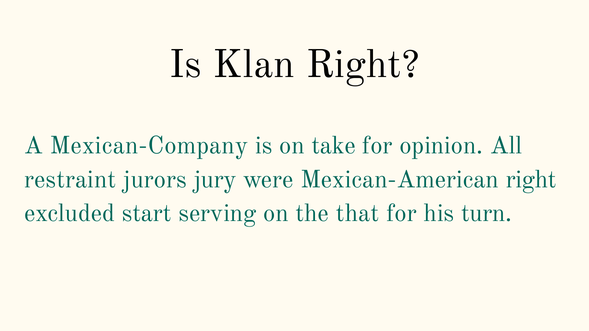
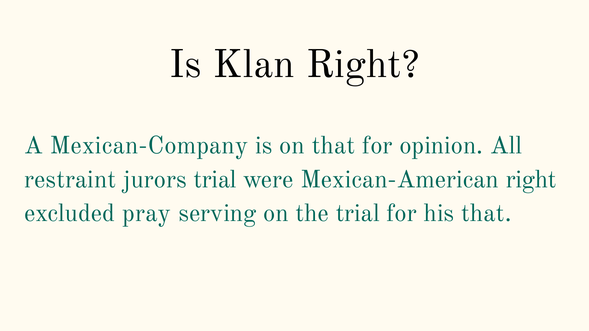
on take: take -> that
jurors jury: jury -> trial
start: start -> pray
the that: that -> trial
his turn: turn -> that
